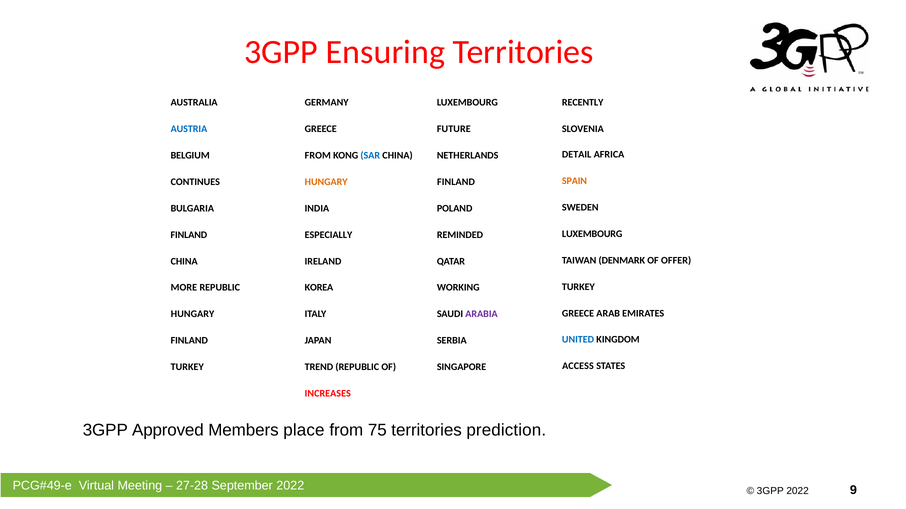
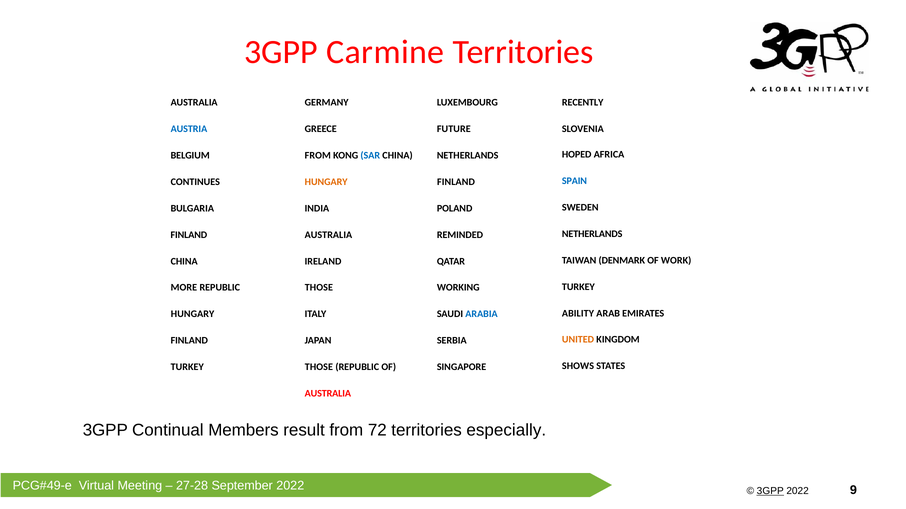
Ensuring: Ensuring -> Carmine
DETAIL: DETAIL -> HOPED
SPAIN colour: orange -> blue
LUXEMBOURG at (592, 234): LUXEMBOURG -> NETHERLANDS
ESPECIALLY at (328, 235): ESPECIALLY -> AUSTRALIA
OFFER: OFFER -> WORK
KOREA at (319, 288): KOREA -> THOSE
GREECE at (578, 314): GREECE -> ABILITY
ARABIA colour: purple -> blue
UNITED colour: blue -> orange
ACCESS: ACCESS -> SHOWS
TREND at (319, 367): TREND -> THOSE
INCREASES at (328, 394): INCREASES -> AUSTRALIA
Approved: Approved -> Continual
place: place -> result
75: 75 -> 72
prediction: prediction -> especially
3GPP at (770, 491) underline: none -> present
